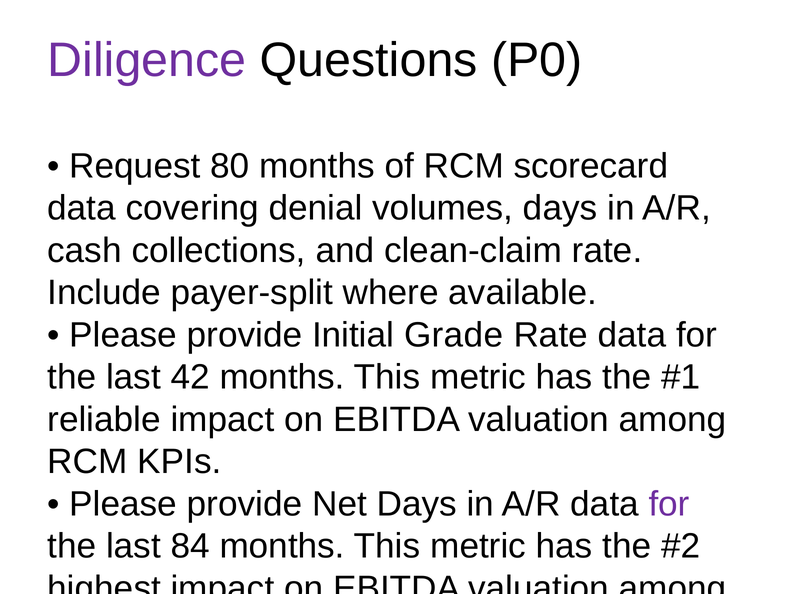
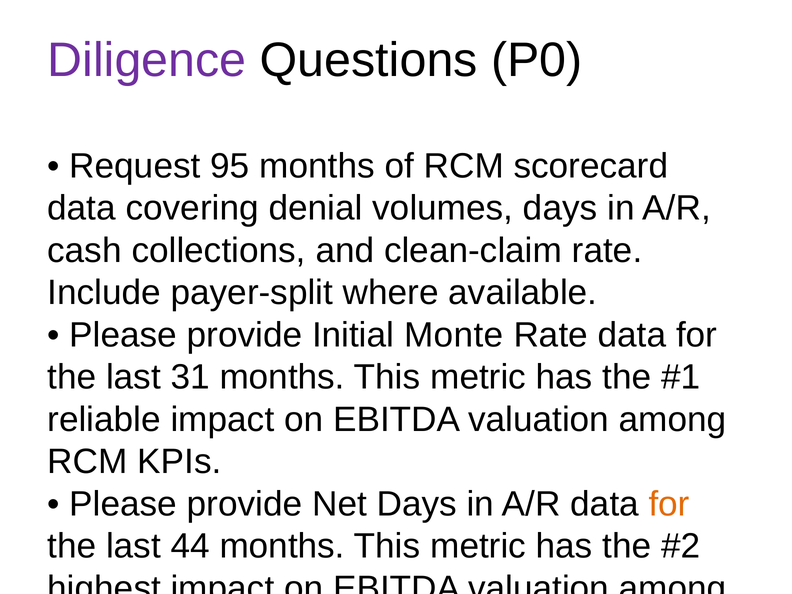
80: 80 -> 95
Grade: Grade -> Monte
42: 42 -> 31
for at (669, 504) colour: purple -> orange
84: 84 -> 44
